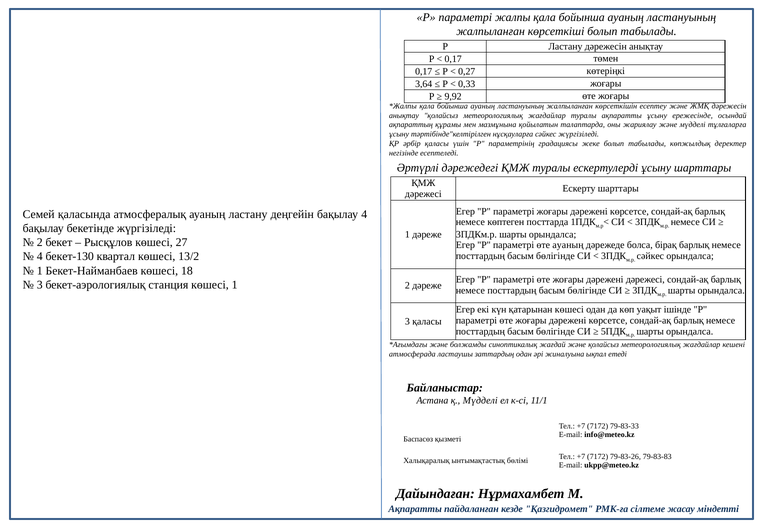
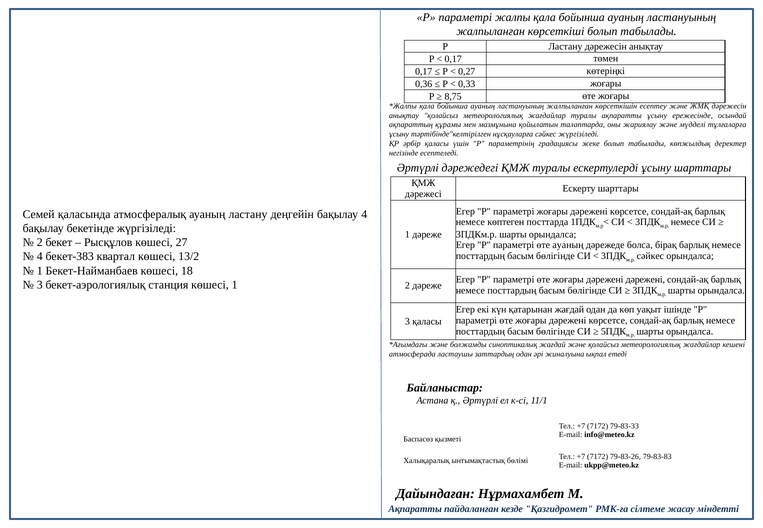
3,64: 3,64 -> 0,36
9,92: 9,92 -> 8,75
бекет-130: бекет-130 -> бекет-383
дәрежені дәрежесі: дәрежесі -> дәрежені
қатарынан көшесі: көшесі -> жағдай
қ Мүдделі: Мүдделі -> Әртүрлі
